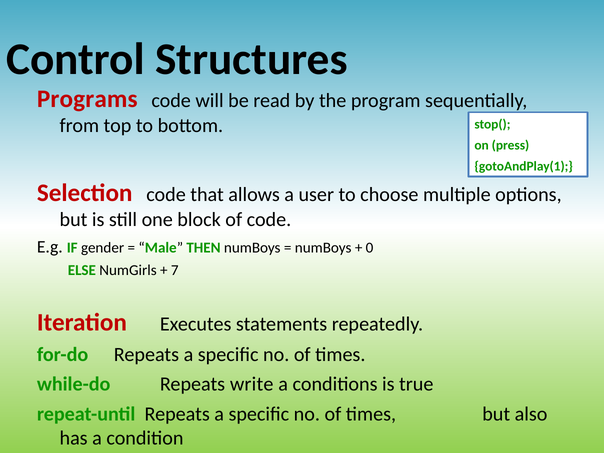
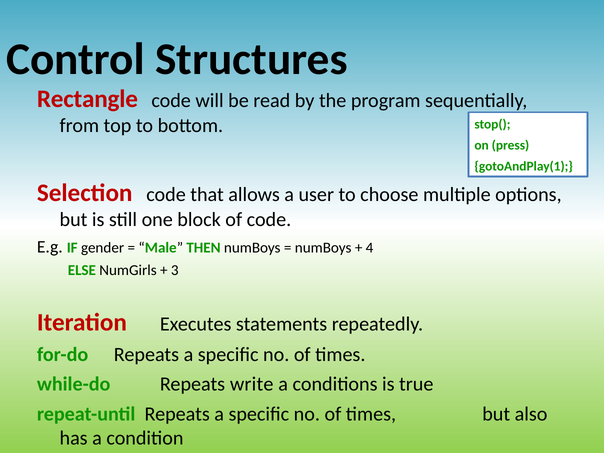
Programs: Programs -> Rectangle
0: 0 -> 4
7: 7 -> 3
